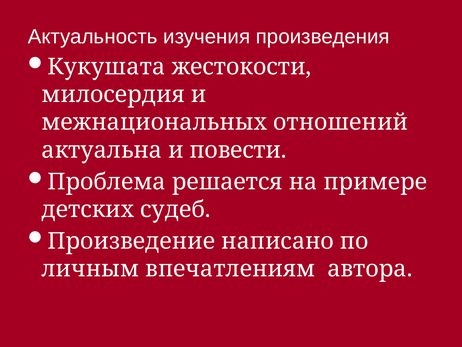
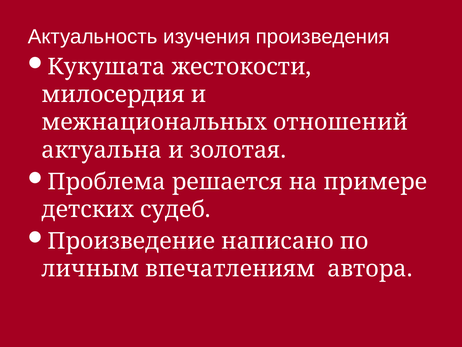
повести: повести -> золотая
